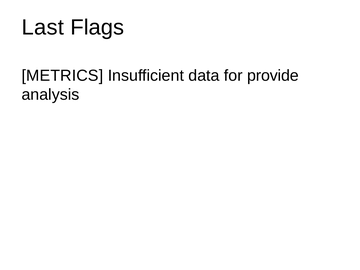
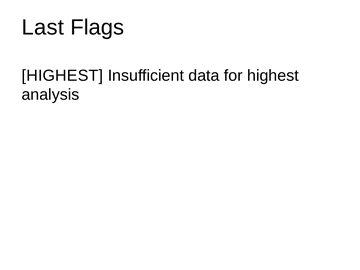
METRICS at (62, 75): METRICS -> HIGHEST
for provide: provide -> highest
